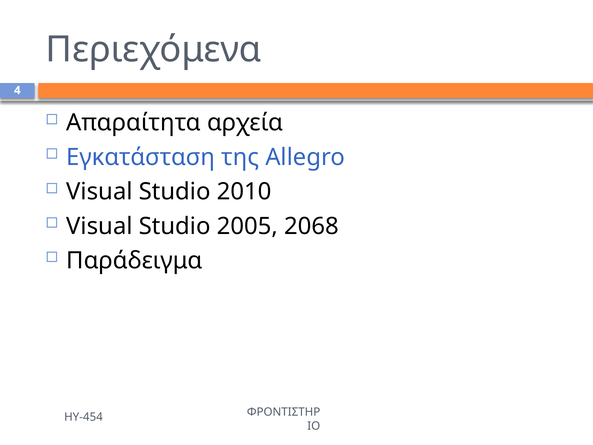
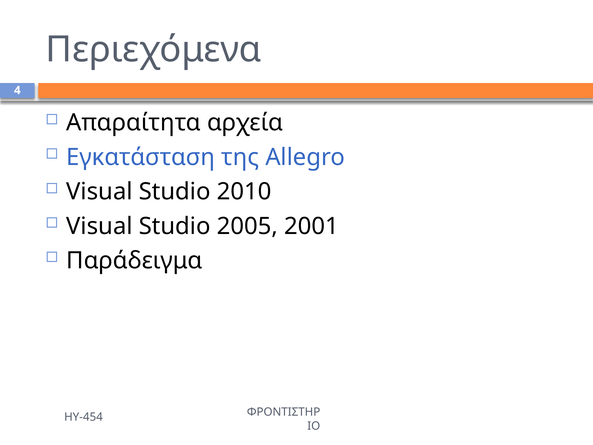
2068: 2068 -> 2001
